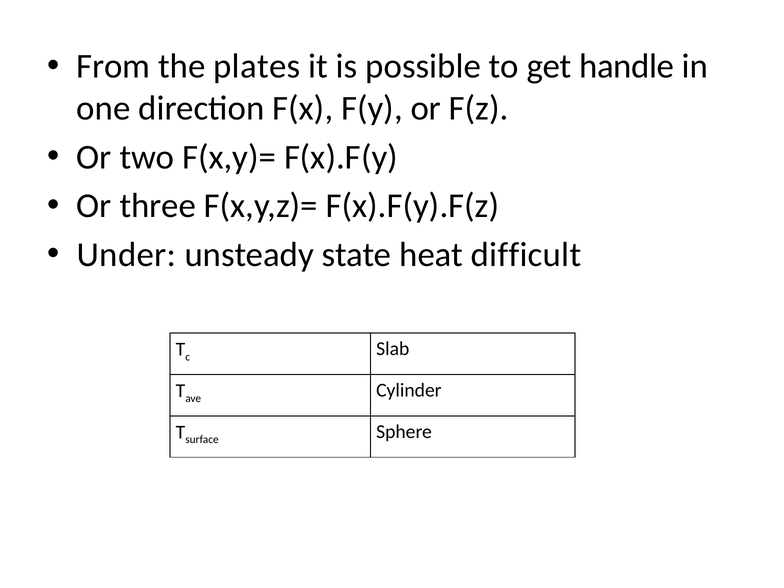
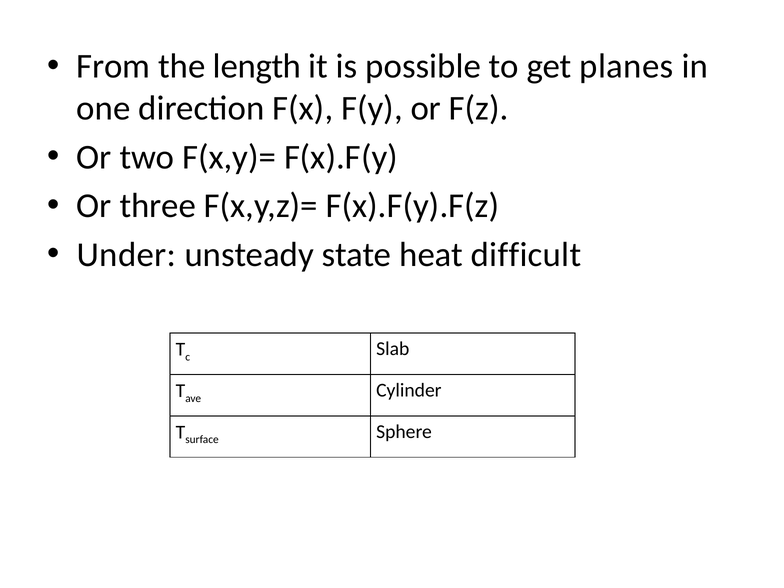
plates: plates -> length
handle: handle -> planes
